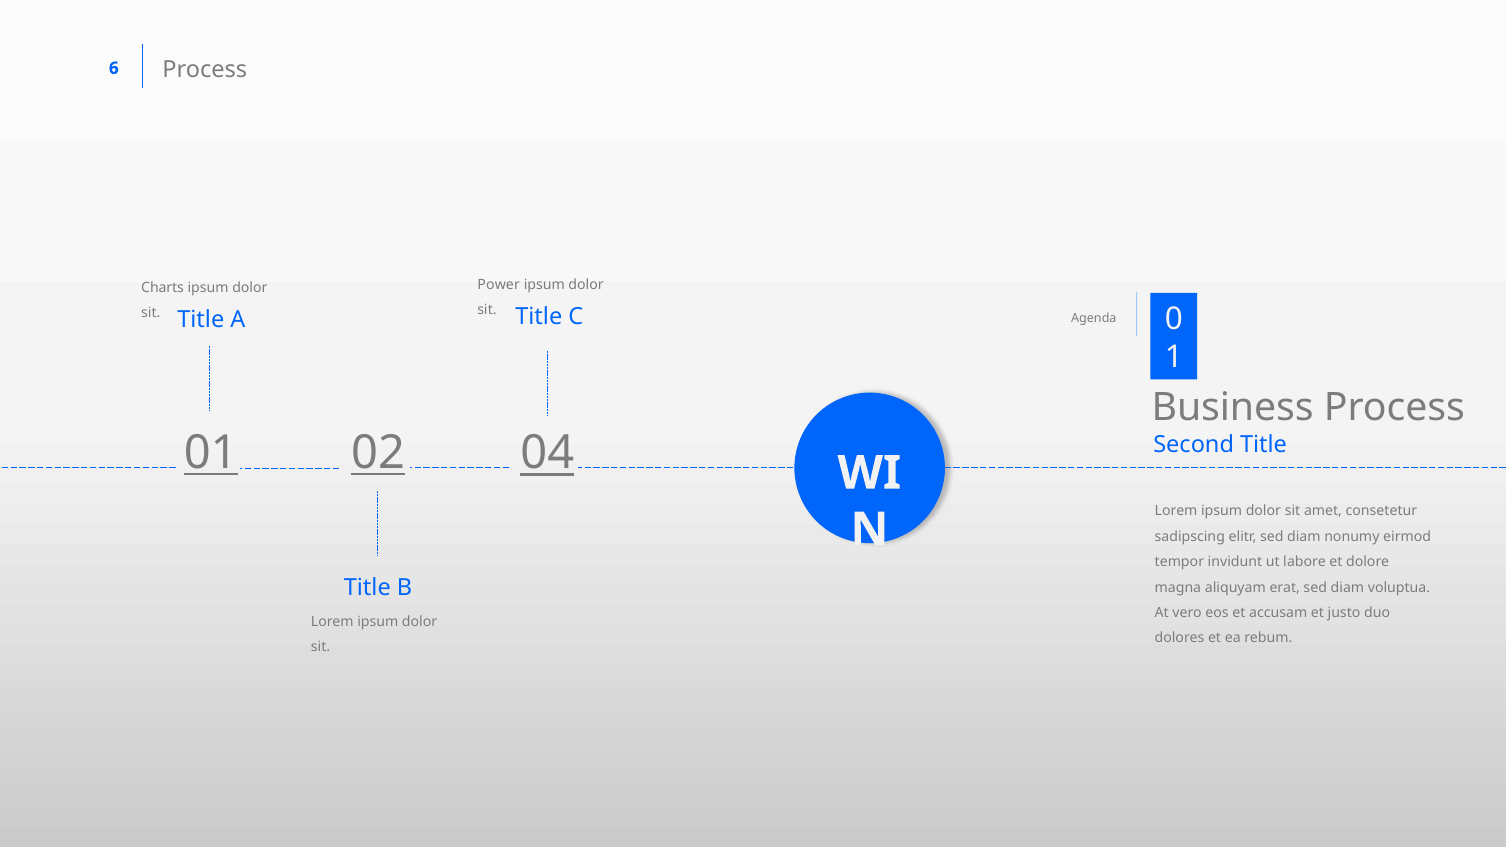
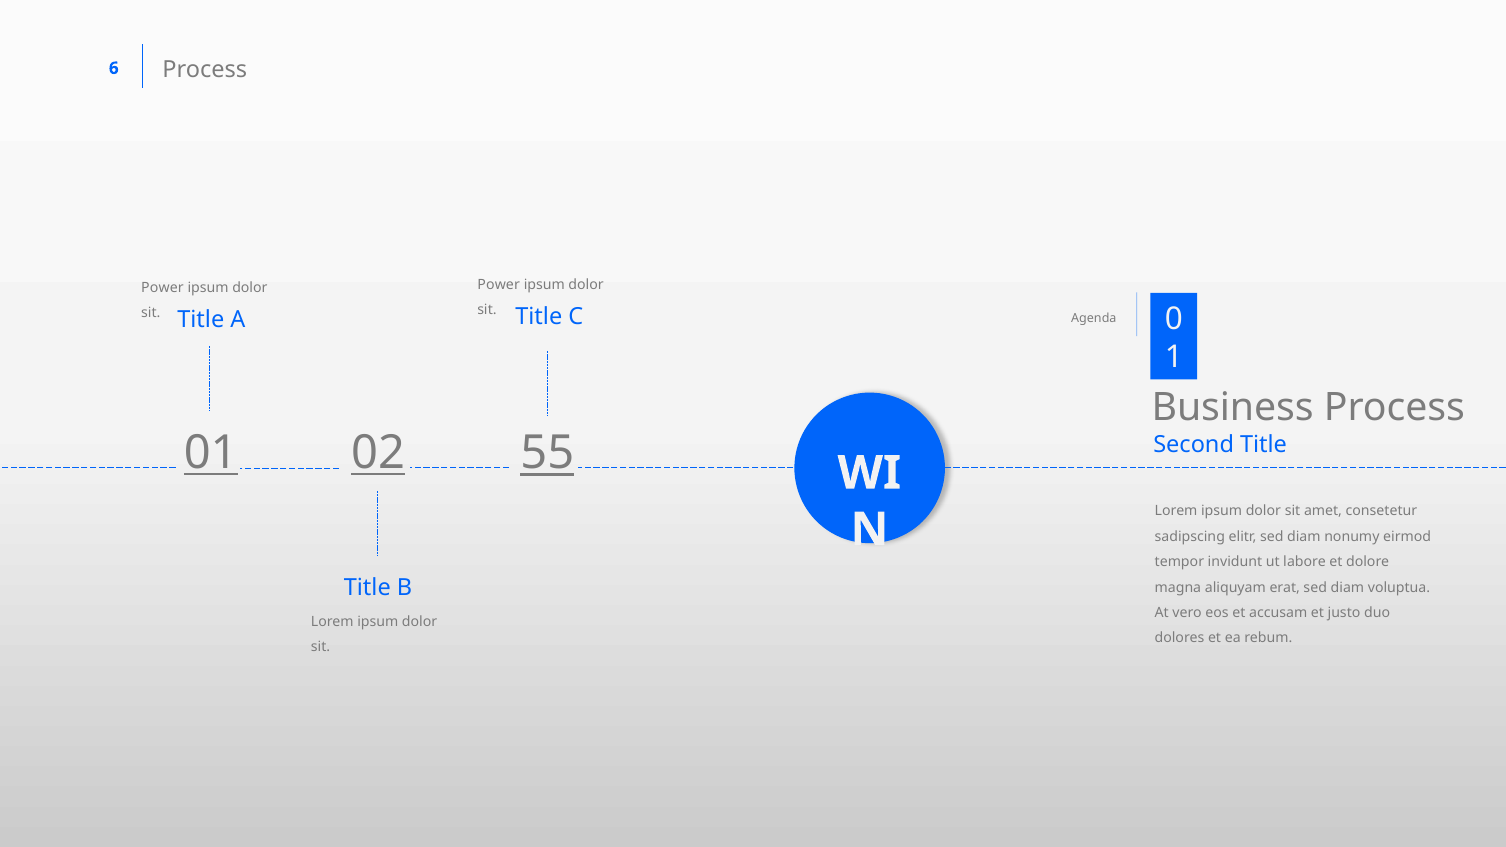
Charts at (163, 288): Charts -> Power
04: 04 -> 55
